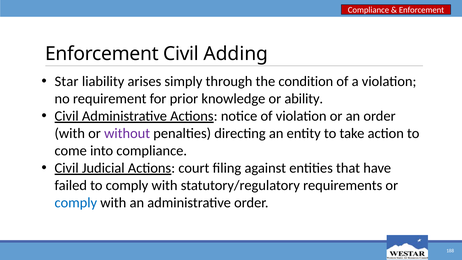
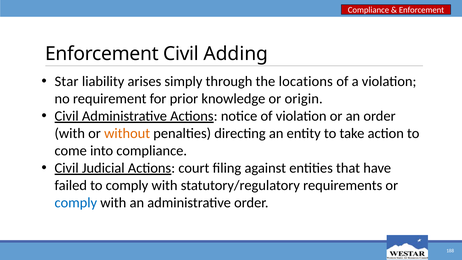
condition: condition -> locations
ability: ability -> origin
without colour: purple -> orange
